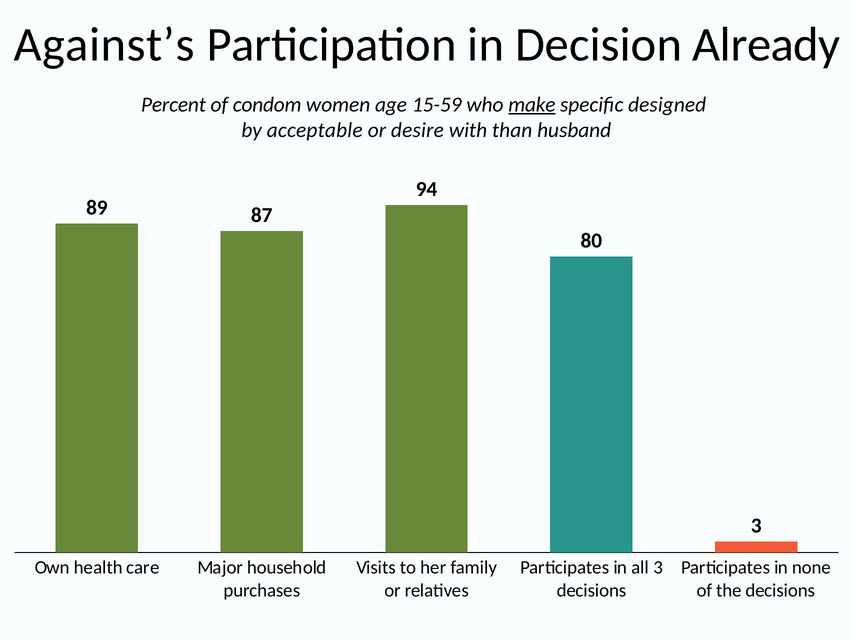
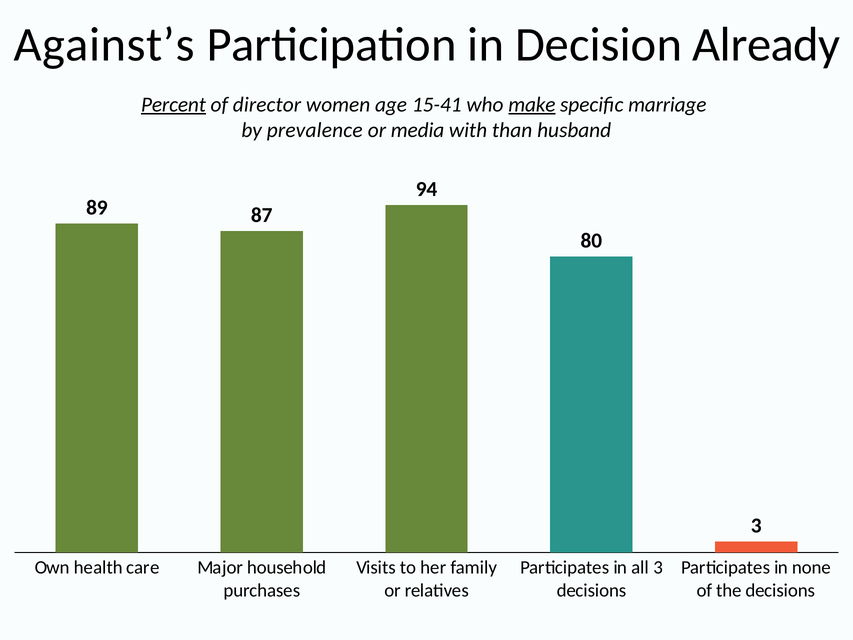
Percent underline: none -> present
condom: condom -> director
15-59: 15-59 -> 15-41
designed: designed -> marriage
acceptable: acceptable -> prevalence
desire: desire -> media
